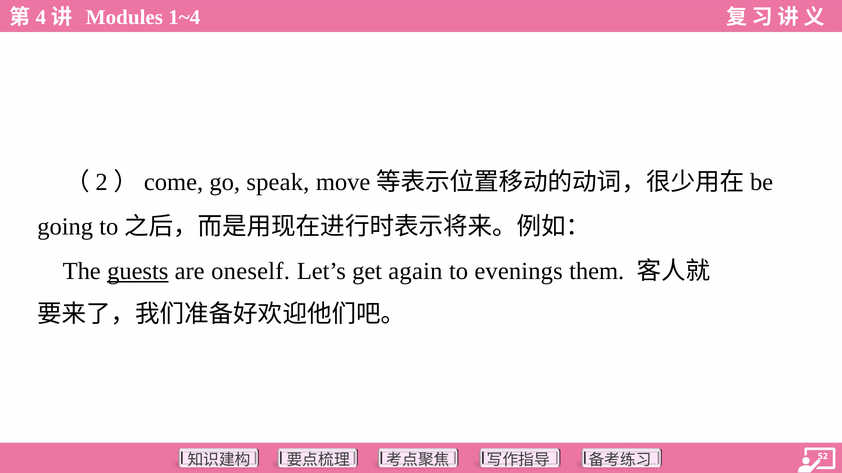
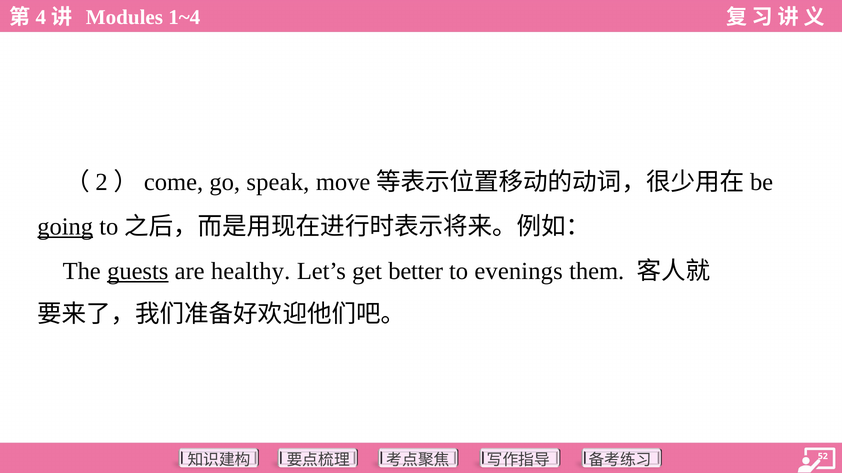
going underline: none -> present
oneself: oneself -> healthy
again: again -> better
